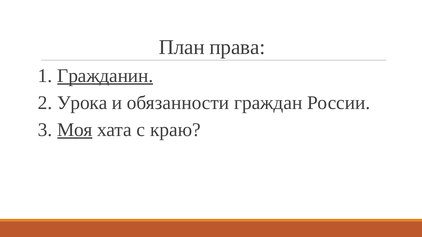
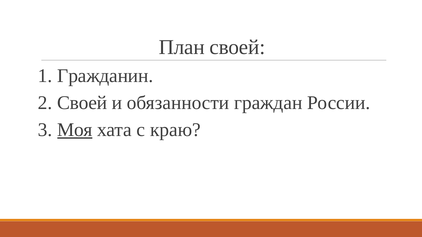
План права: права -> своей
Гражданин underline: present -> none
2 Урока: Урока -> Своей
